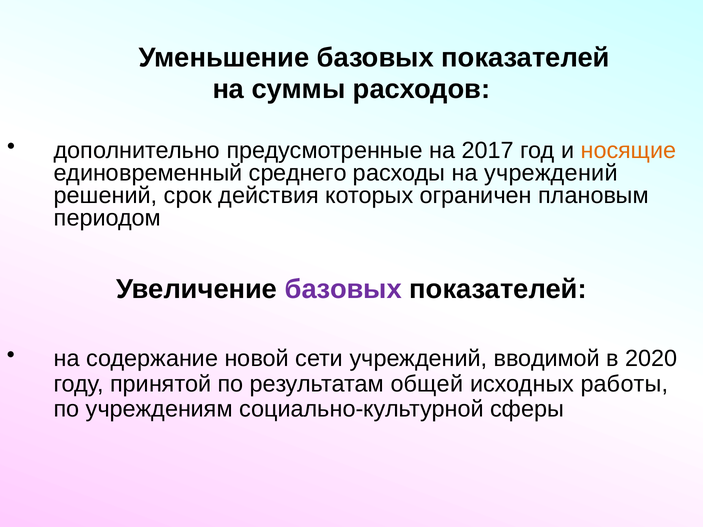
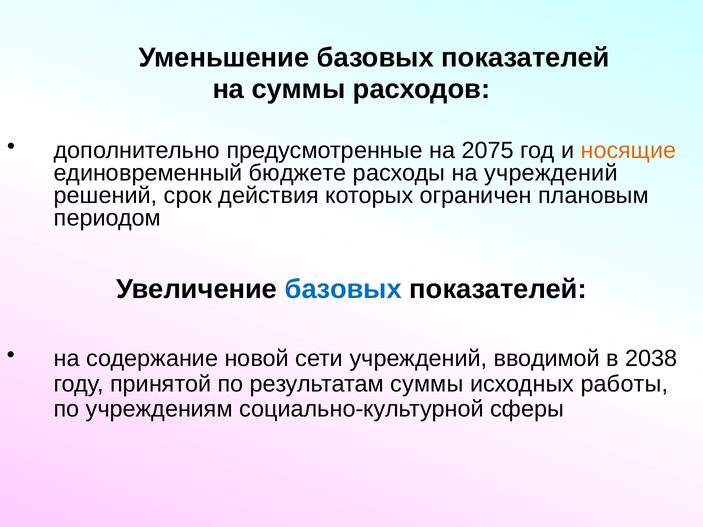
2017: 2017 -> 2075
среднего: среднего -> бюджете
базовых at (343, 289) colour: purple -> blue
2020: 2020 -> 2038
результатам общей: общей -> суммы
